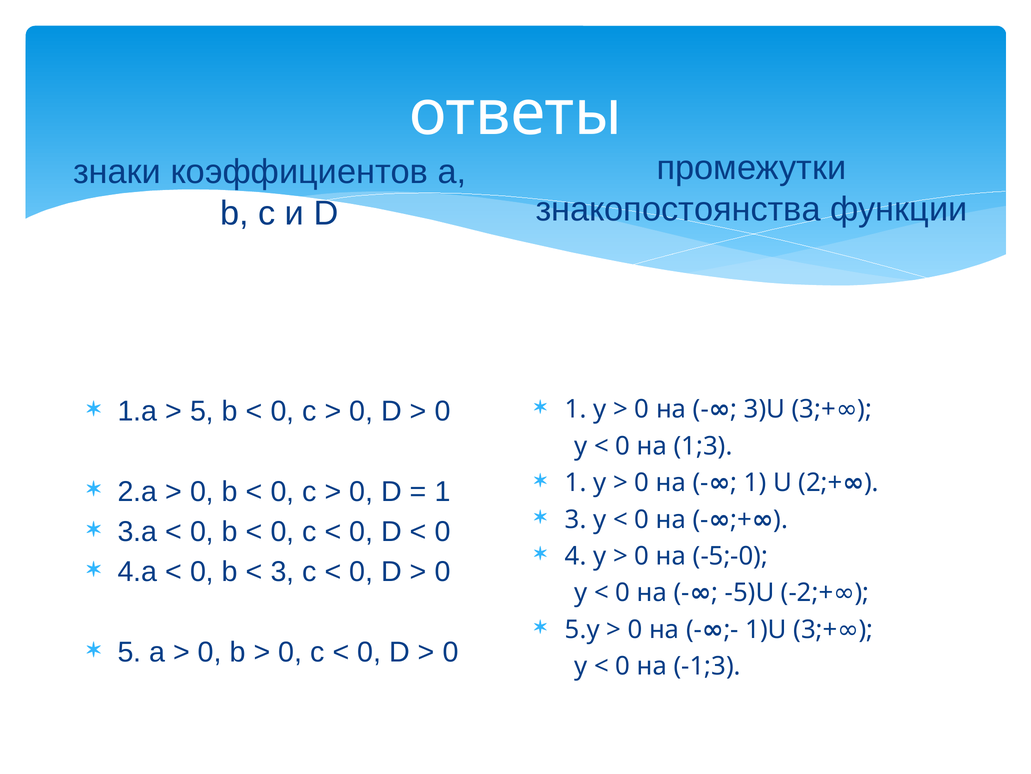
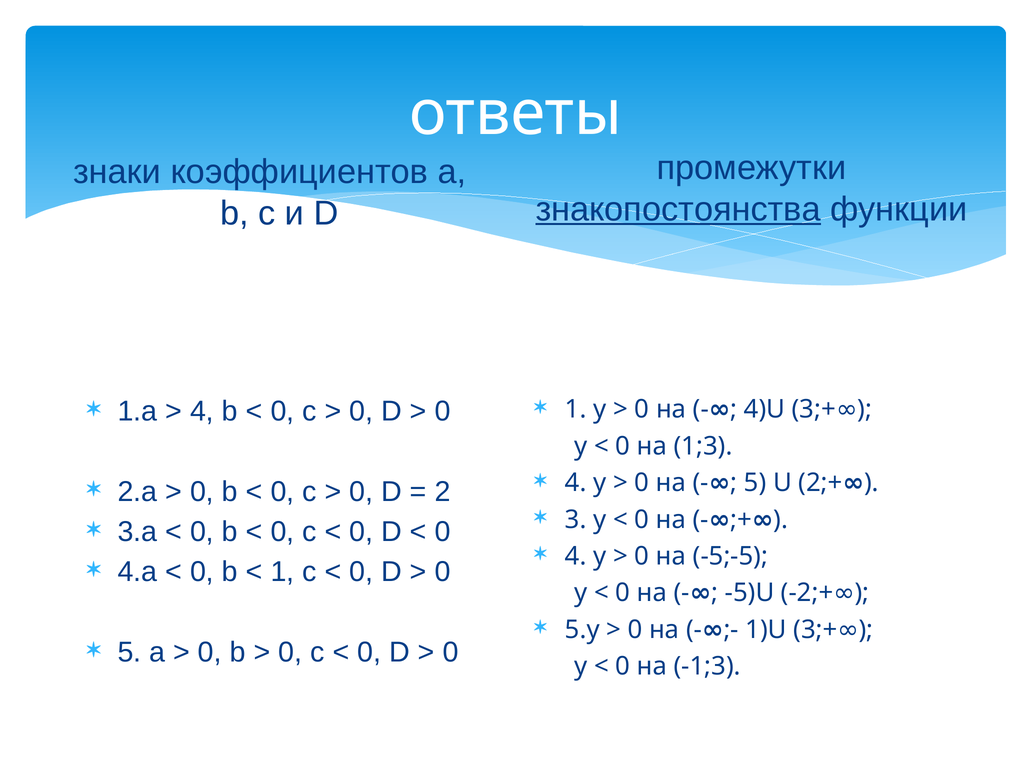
знакопостоянства underline: none -> present
3)U: 3)U -> 4)U
5 at (202, 411): 5 -> 4
1 at (576, 482): 1 -> 4
1 at (755, 482): 1 -> 5
1 at (443, 491): 1 -> 2
-5;-0: -5;-0 -> -5;-5
3 at (282, 571): 3 -> 1
